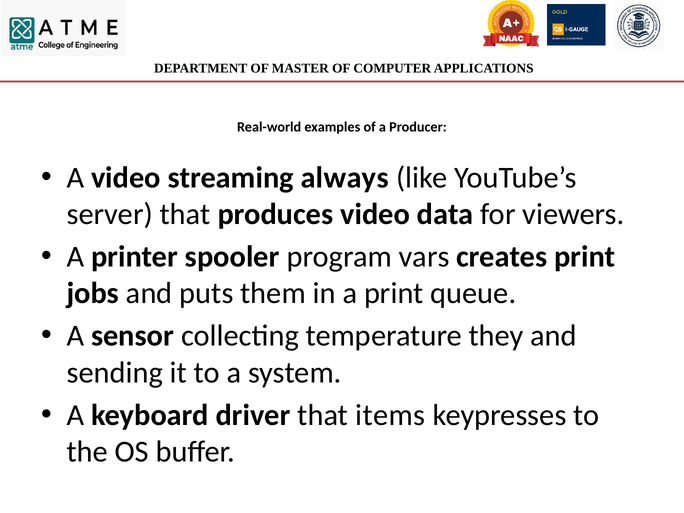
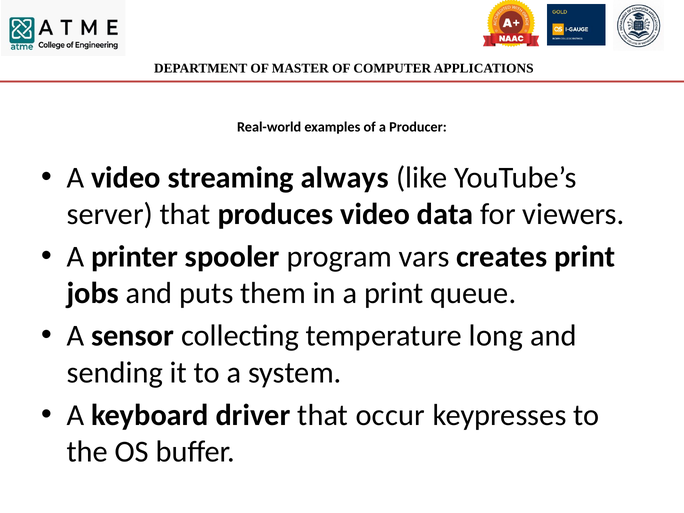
they: they -> long
items: items -> occur
